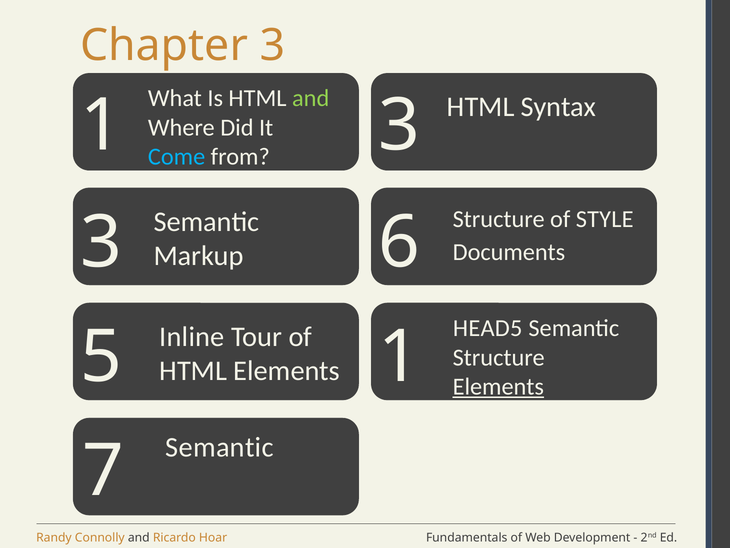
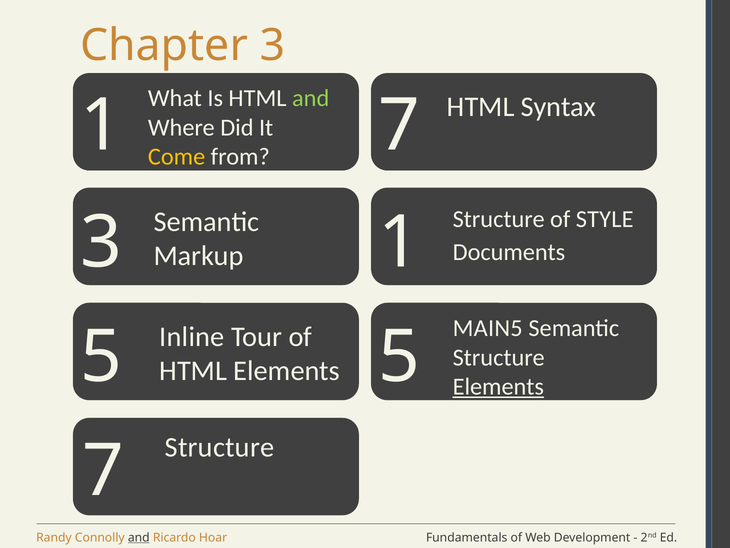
1 3: 3 -> 7
Come colour: light blue -> yellow
6 at (399, 243): 6 -> 1
HEAD5: HEAD5 -> MAIN5
5 1: 1 -> 5
Semantic at (220, 447): Semantic -> Structure
and at (139, 537) underline: none -> present
